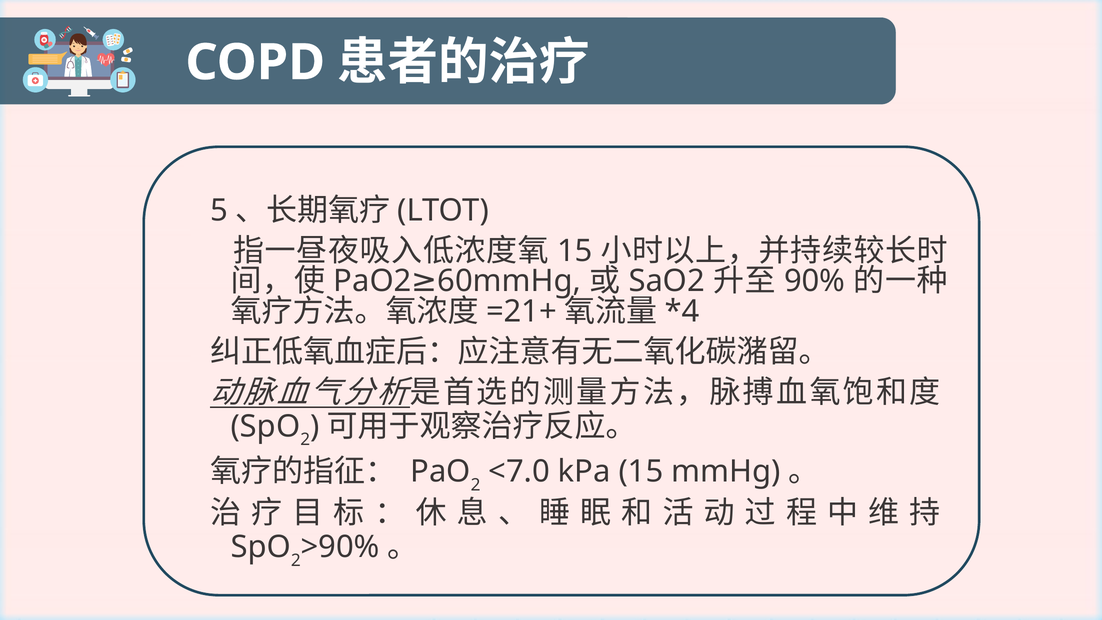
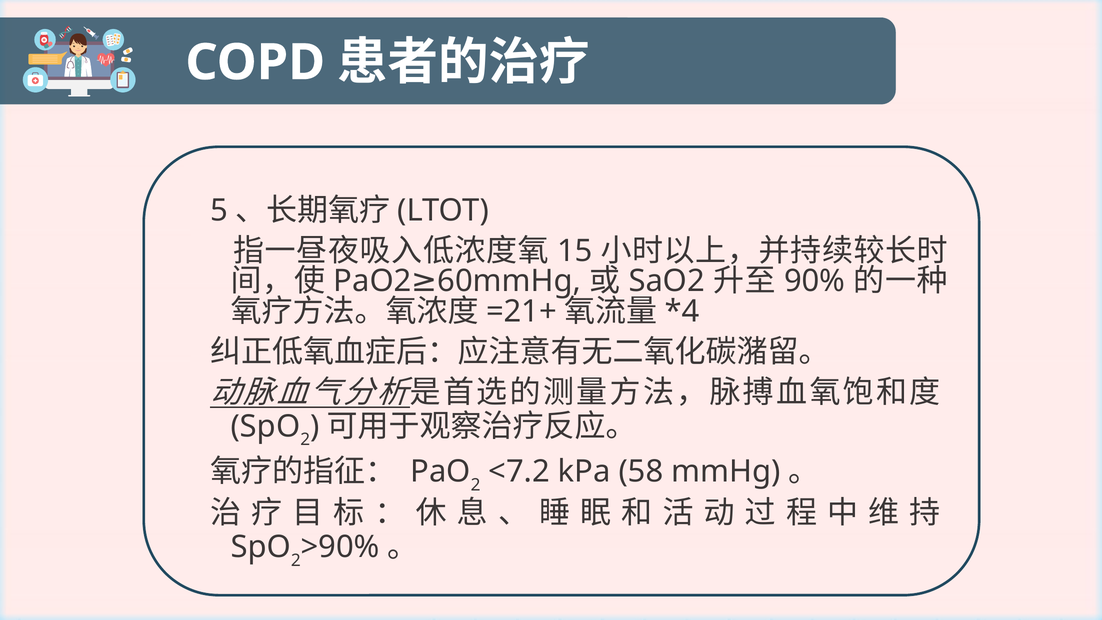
<7.0: <7.0 -> <7.2
kPa 15: 15 -> 58
